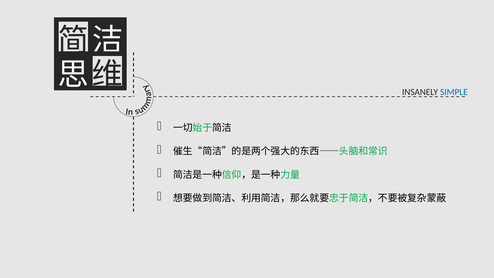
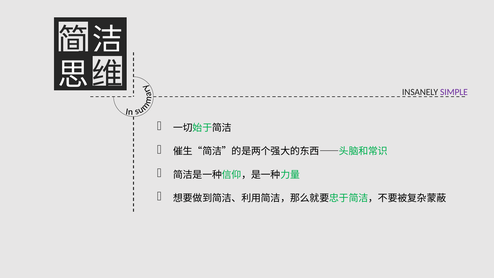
SIMPLE colour: blue -> purple
